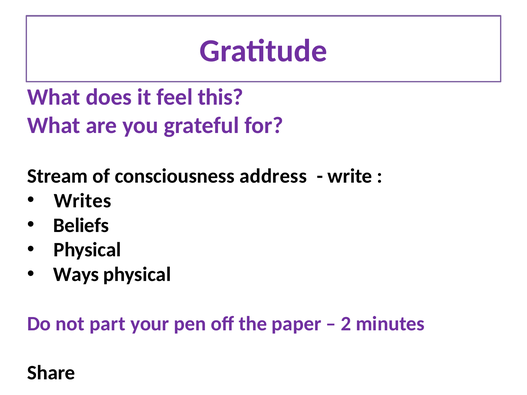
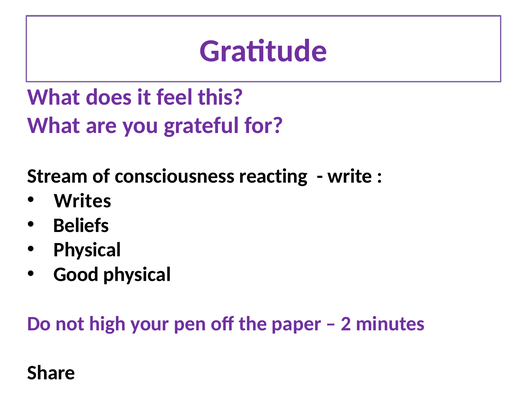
address: address -> reacting
Ways: Ways -> Good
part: part -> high
